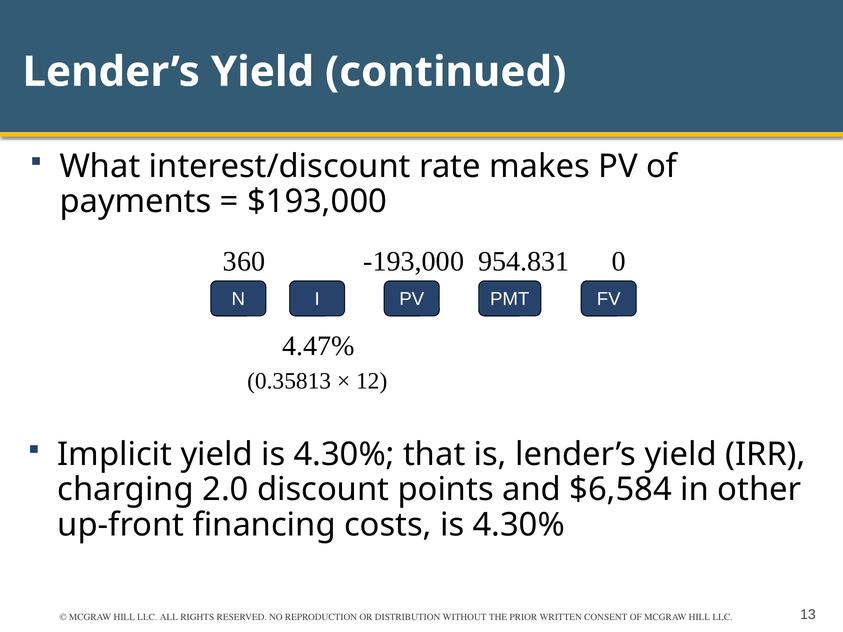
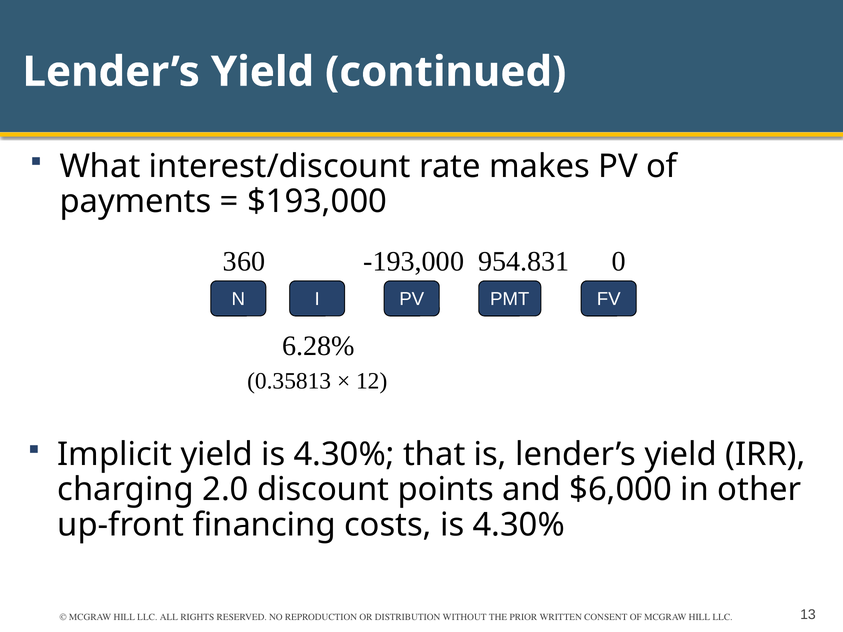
4.47%: 4.47% -> 6.28%
$6,584: $6,584 -> $6,000
